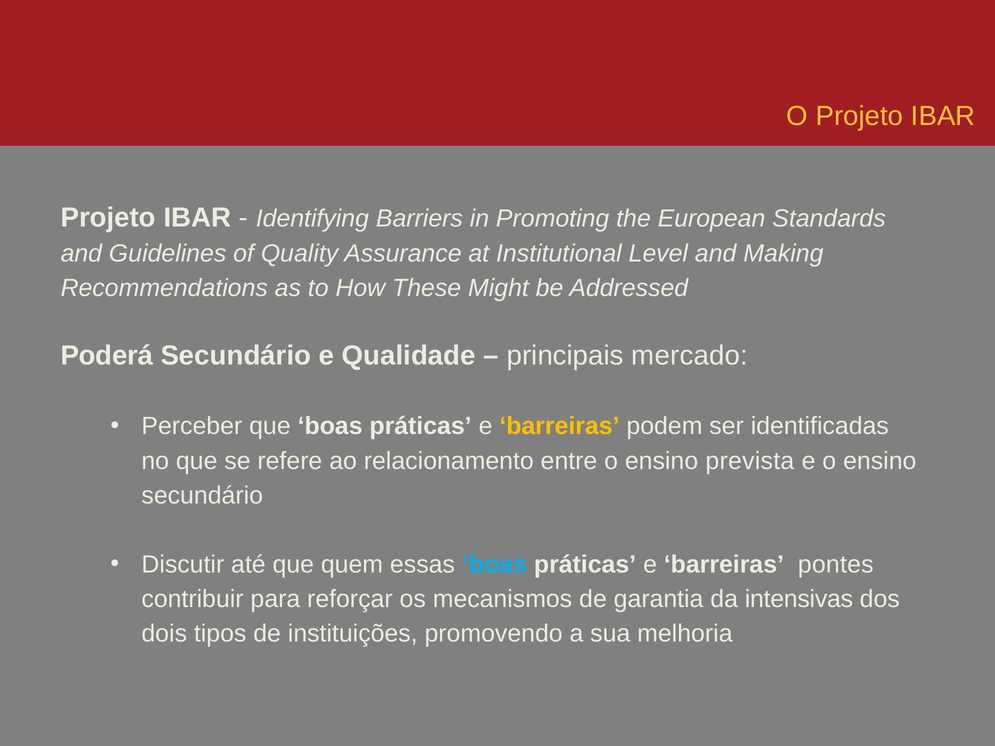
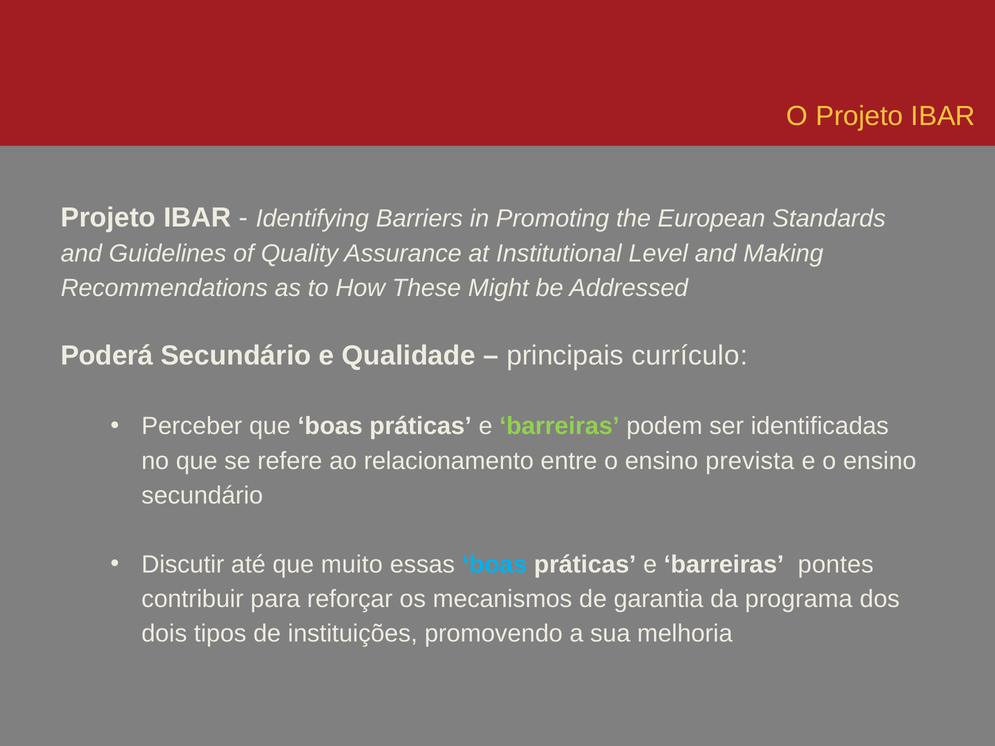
mercado: mercado -> currículo
barreiras at (559, 426) colour: yellow -> light green
quem: quem -> muito
intensivas: intensivas -> programa
